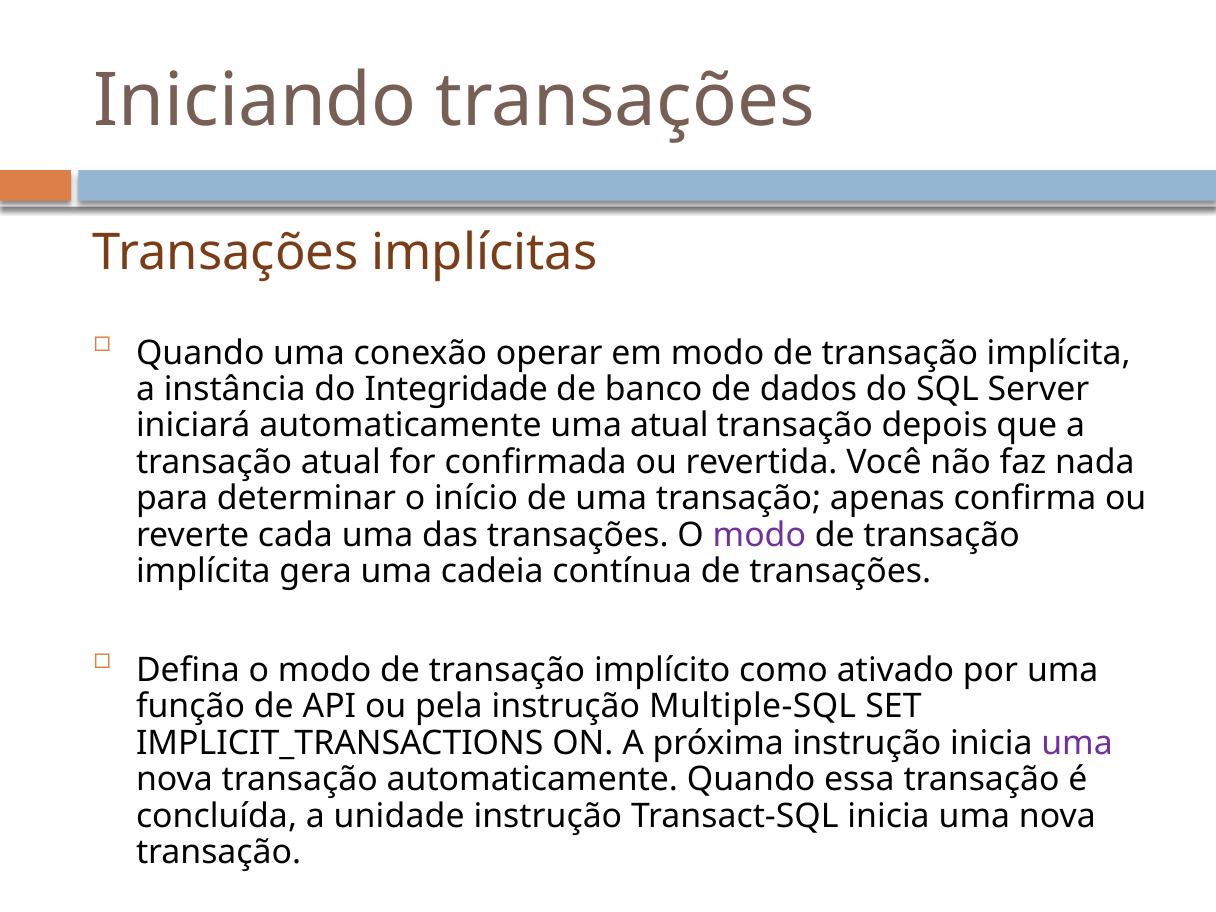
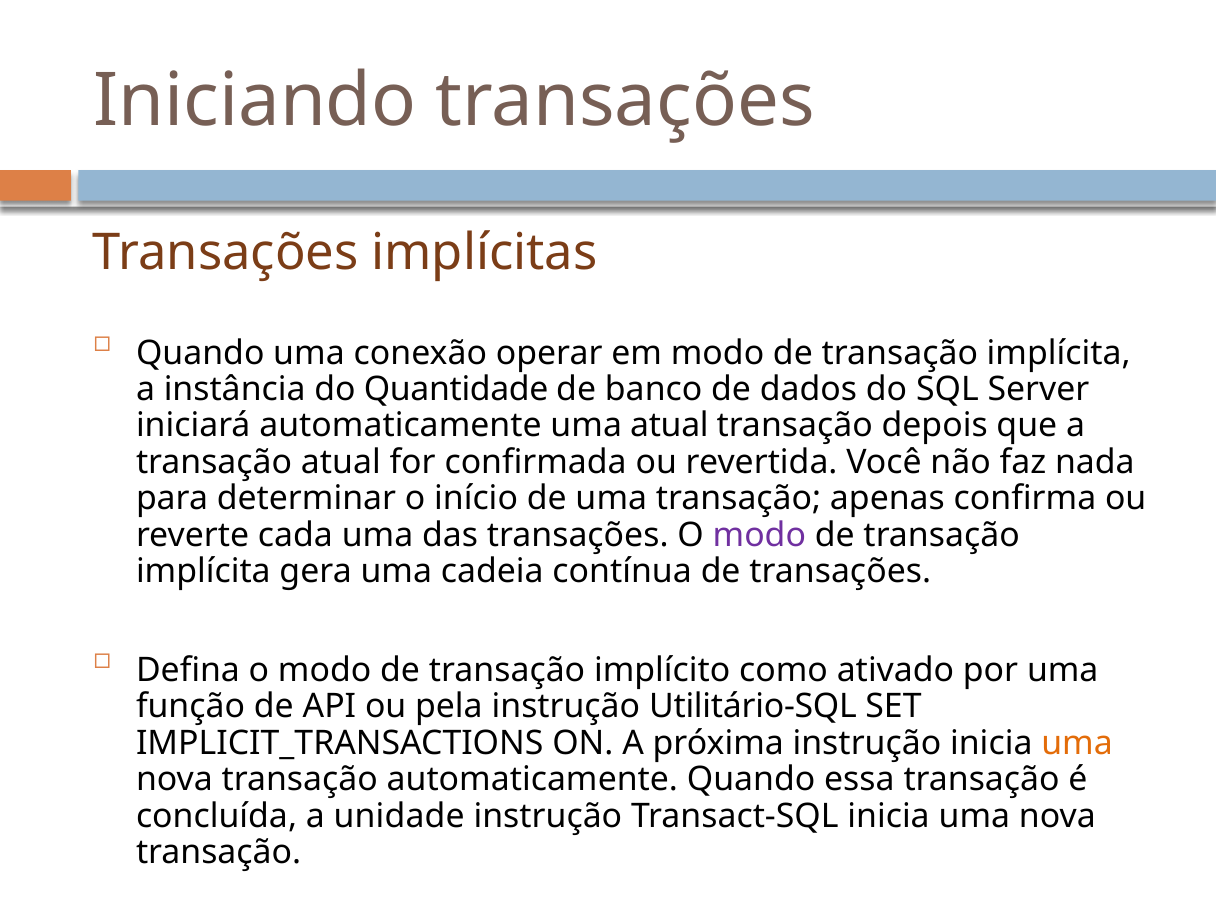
Integridade: Integridade -> Quantidade
Multiple-SQL: Multiple-SQL -> Utilitário-SQL
uma at (1077, 743) colour: purple -> orange
